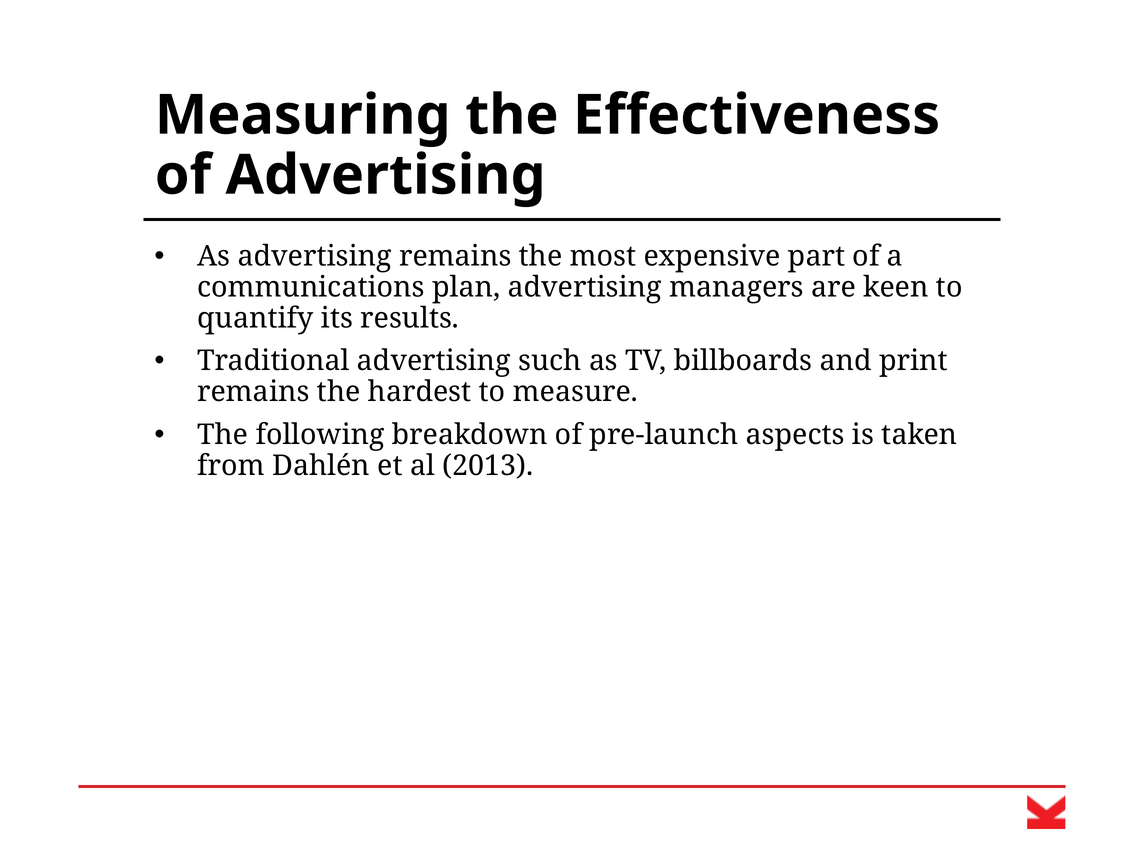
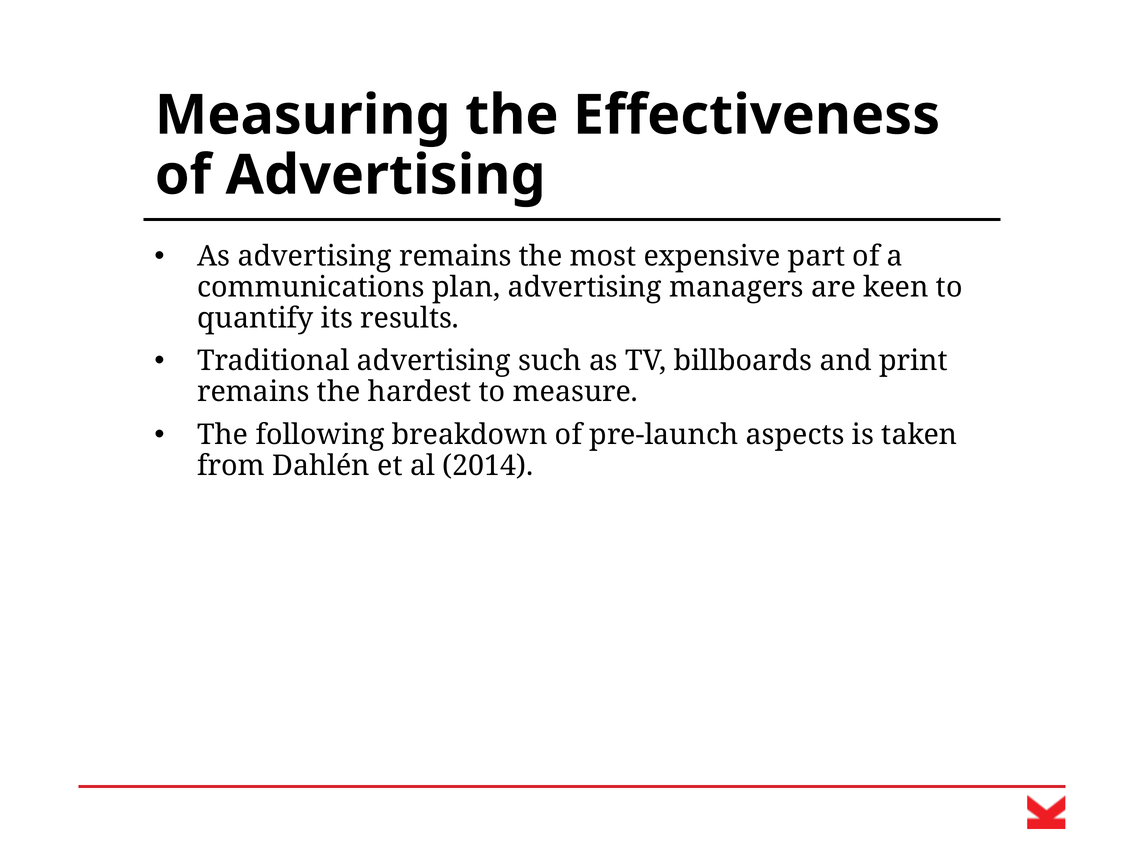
2013: 2013 -> 2014
